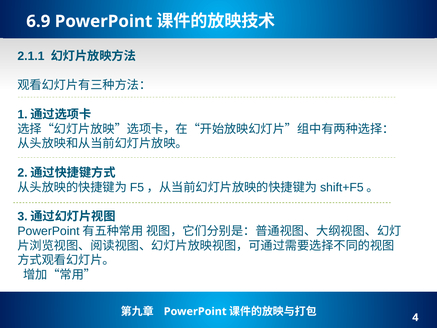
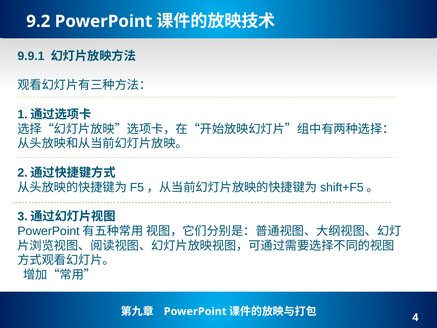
6.9: 6.9 -> 9.2
2.1.1: 2.1.1 -> 9.9.1
